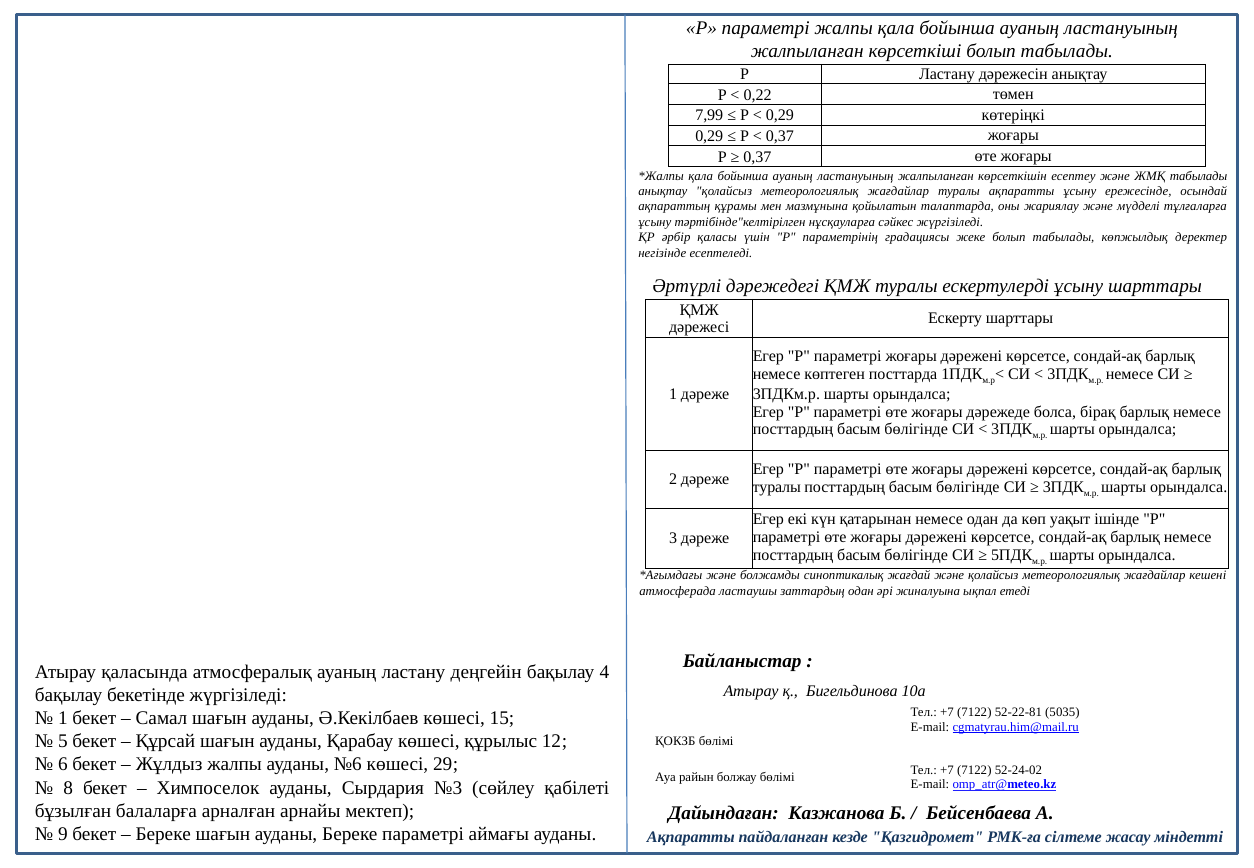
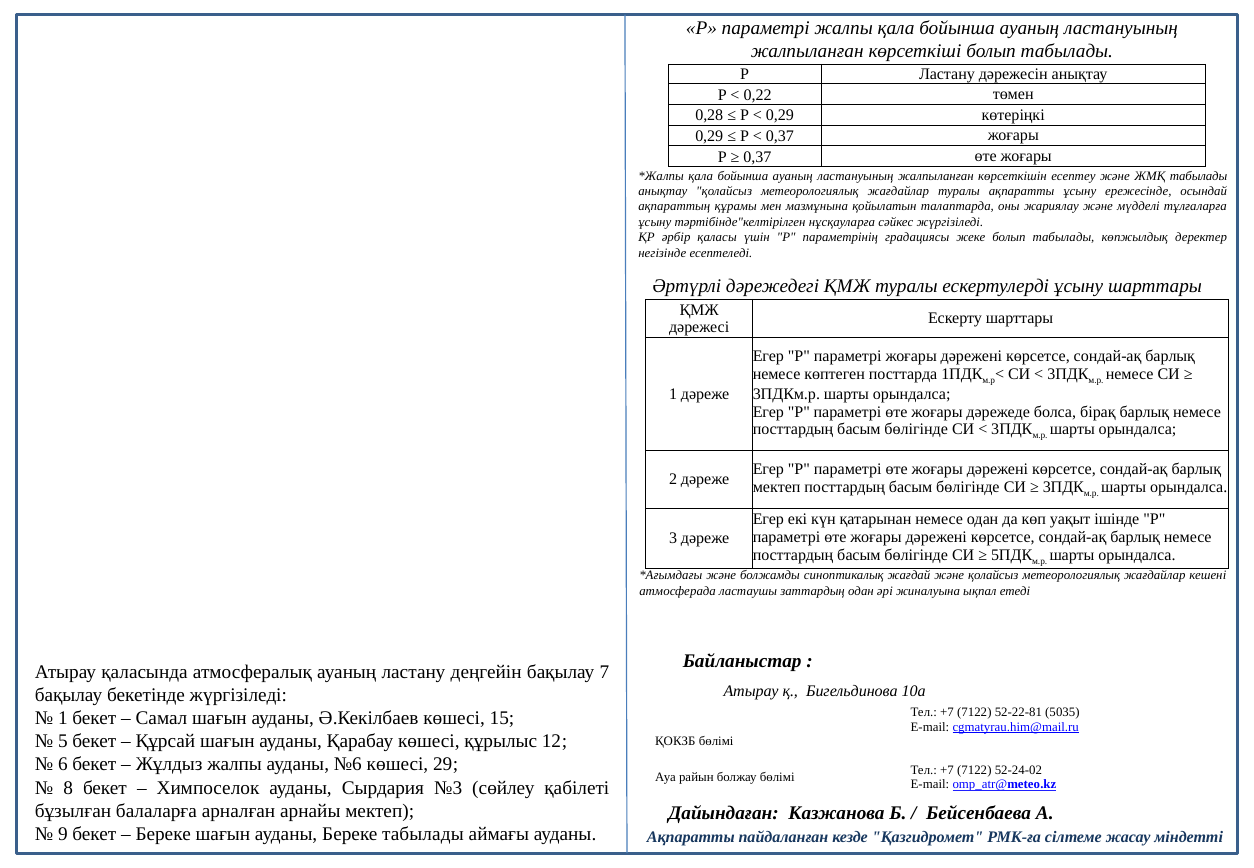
7,99: 7,99 -> 0,28
туралы at (777, 487): туралы -> мектеп
4: 4 -> 7
Береке параметрі: параметрі -> табылады
